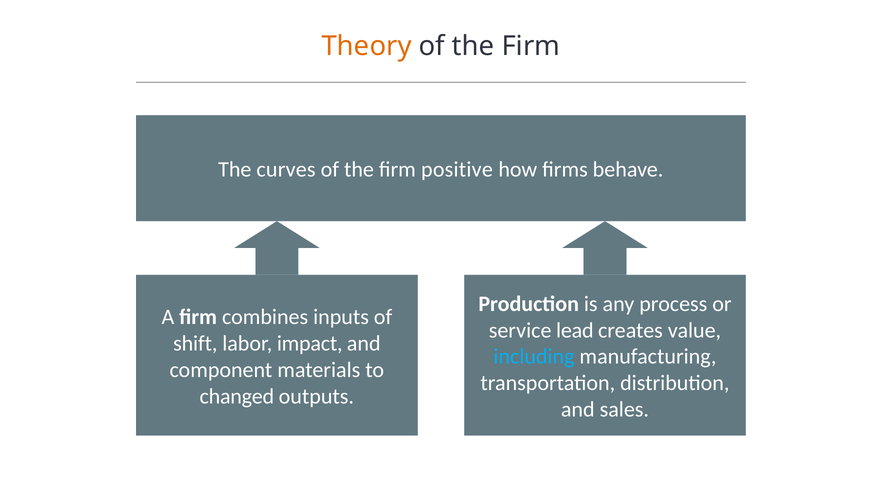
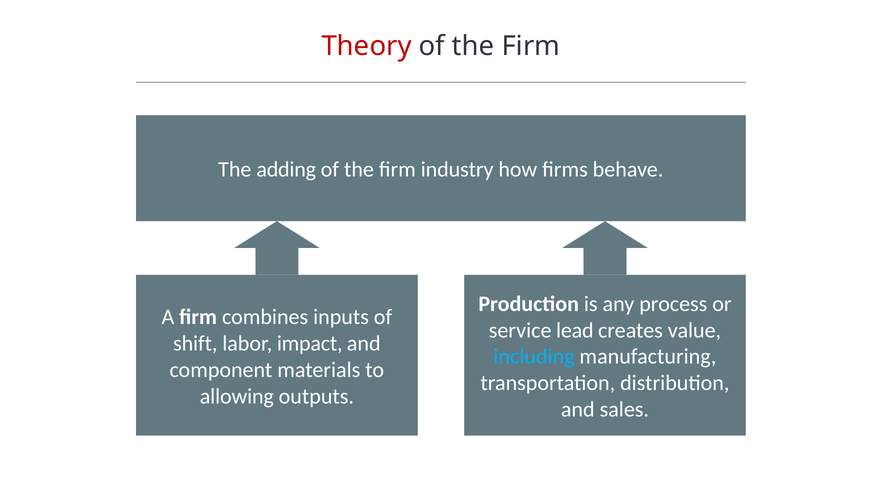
Theory colour: orange -> red
curves: curves -> adding
positive: positive -> industry
changed: changed -> allowing
